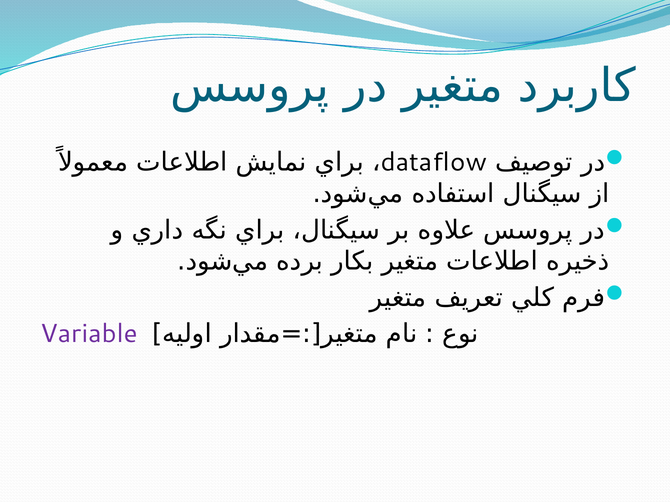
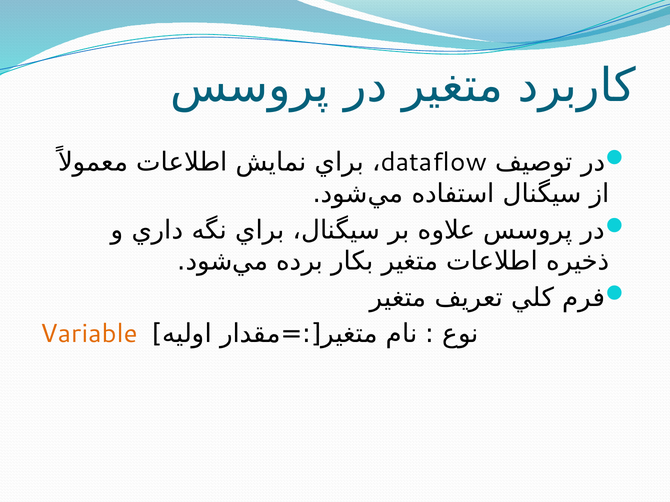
Variable colour: purple -> orange
